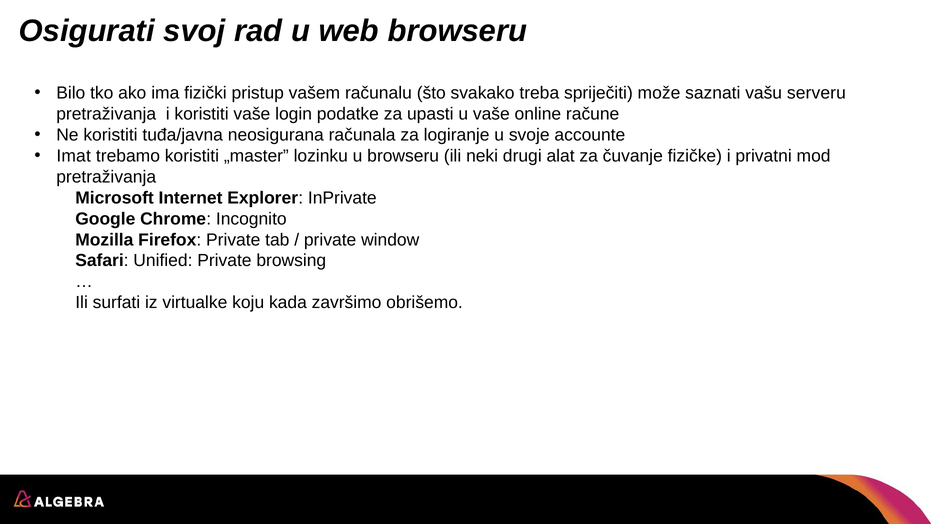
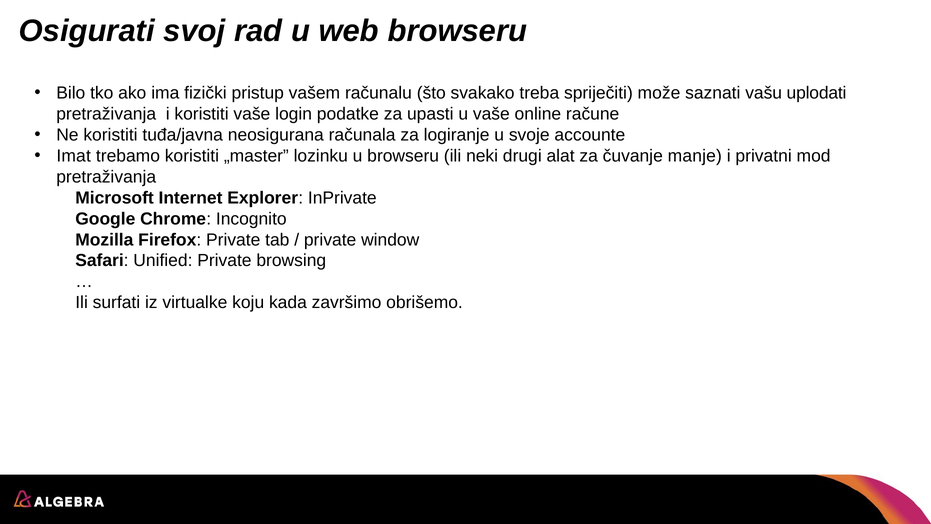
serveru: serveru -> uplodati
fizičke: fizičke -> manje
